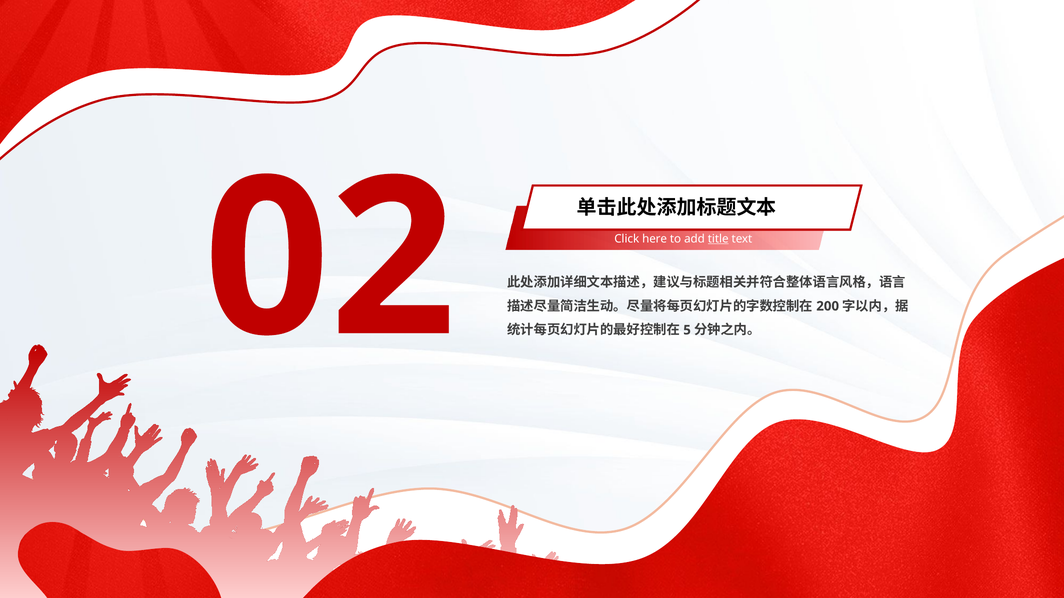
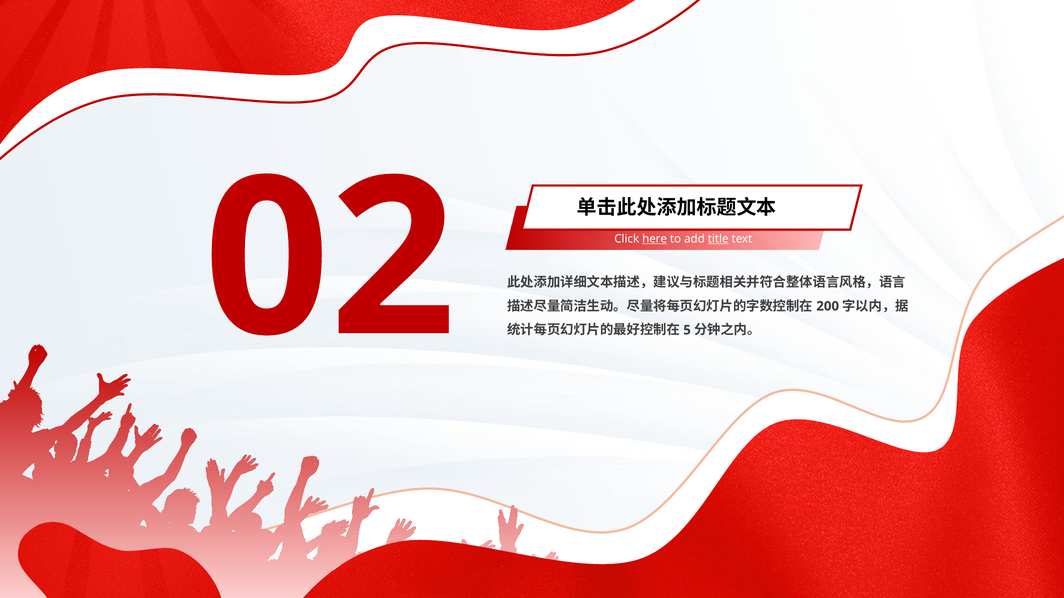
here underline: none -> present
